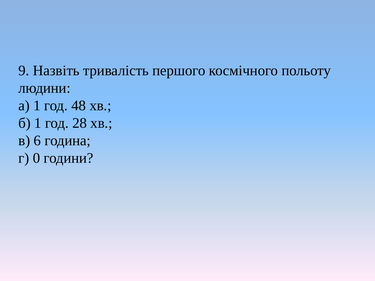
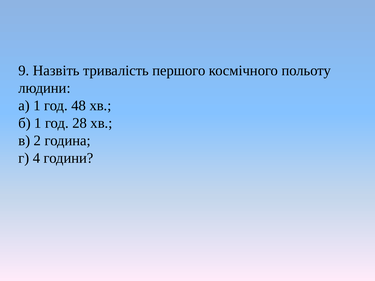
6: 6 -> 2
0: 0 -> 4
